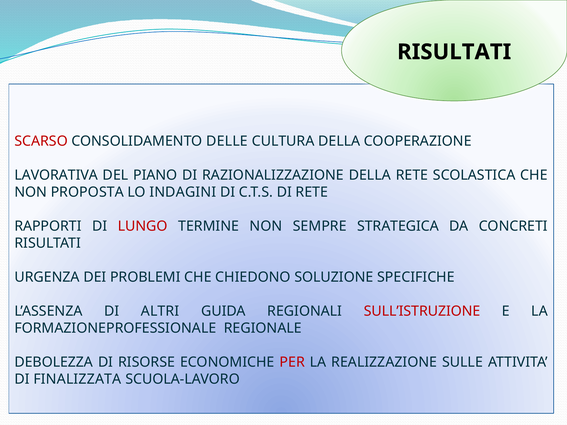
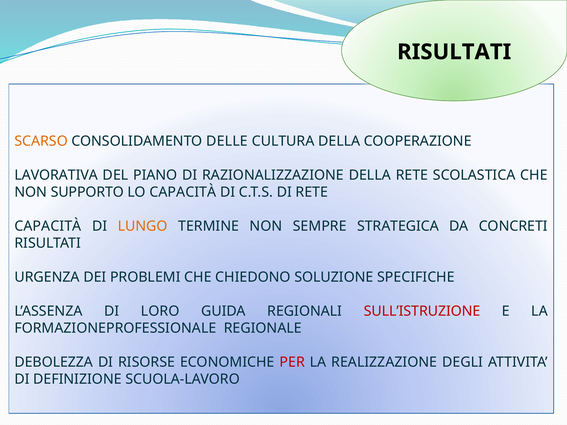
SCARSO colour: red -> orange
PROPOSTA: PROPOSTA -> SUPPORTO
LO INDAGINI: INDAGINI -> CAPACITÀ
RAPPORTI at (48, 226): RAPPORTI -> CAPACITÀ
LUNGO colour: red -> orange
ALTRI: ALTRI -> LORO
SULLE: SULLE -> DEGLI
FINALIZZATA: FINALIZZATA -> DEFINIZIONE
